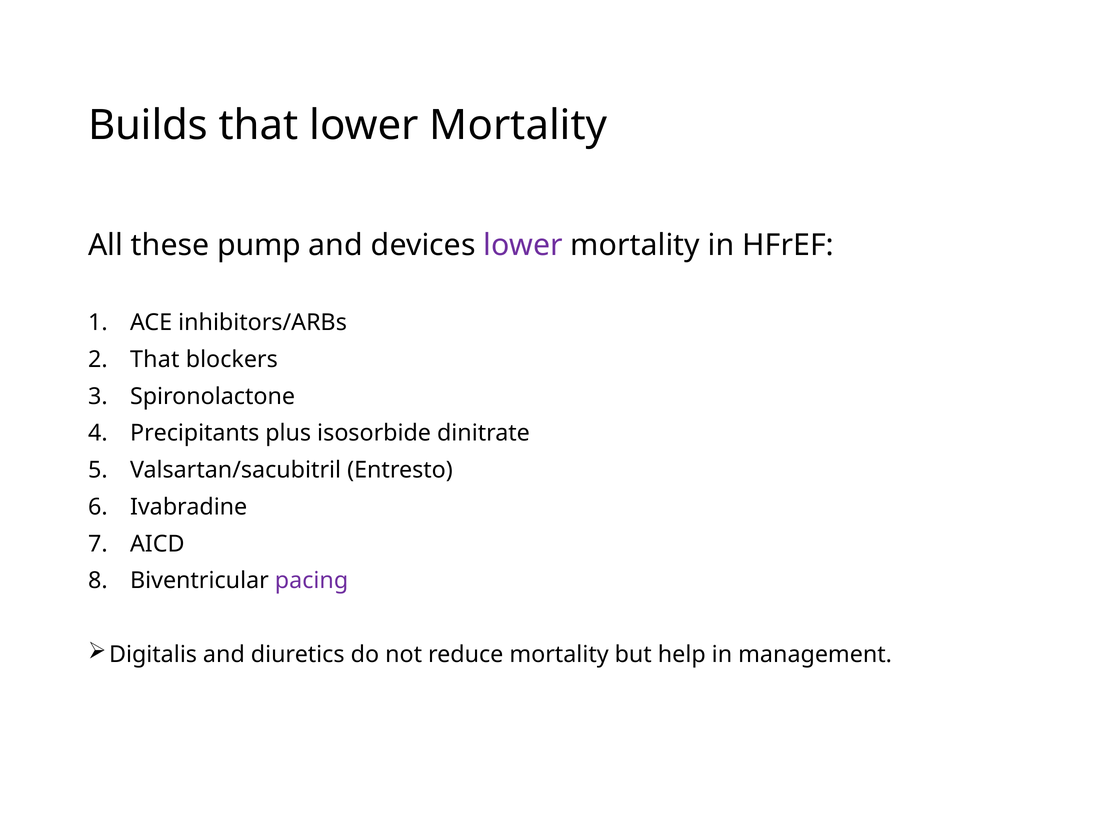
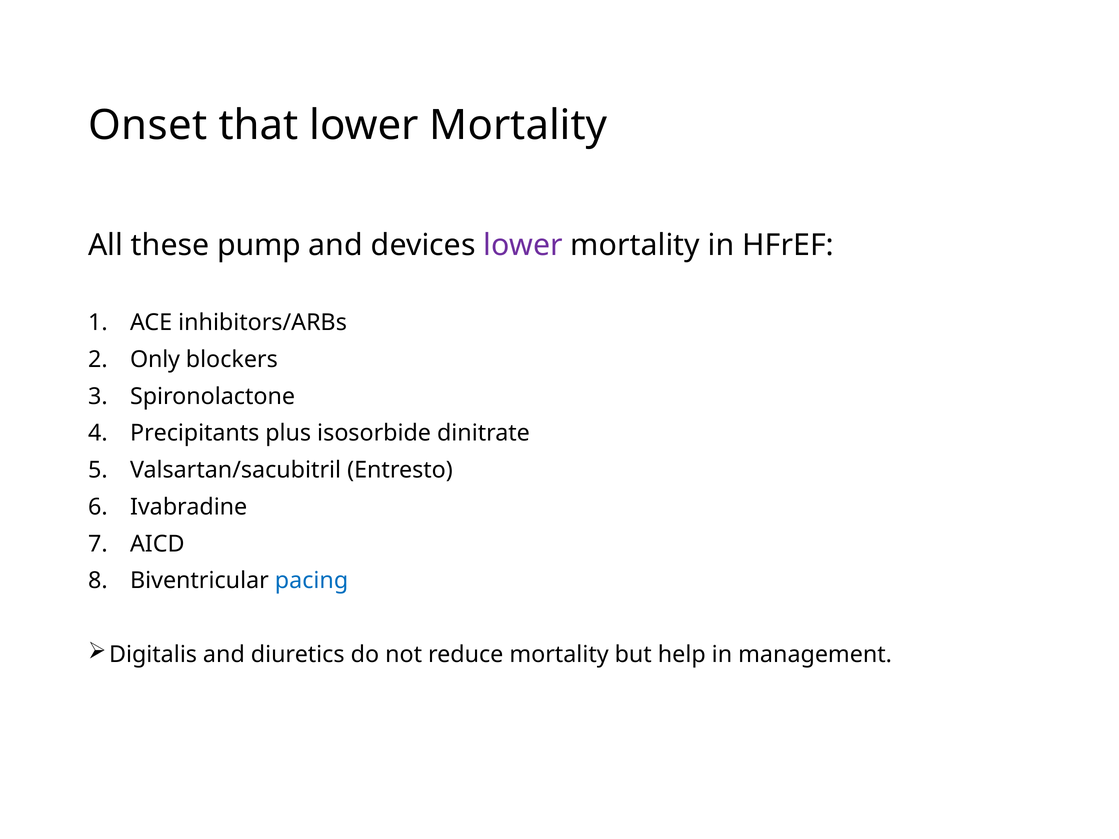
Builds: Builds -> Onset
That at (155, 360): That -> Only
pacing colour: purple -> blue
